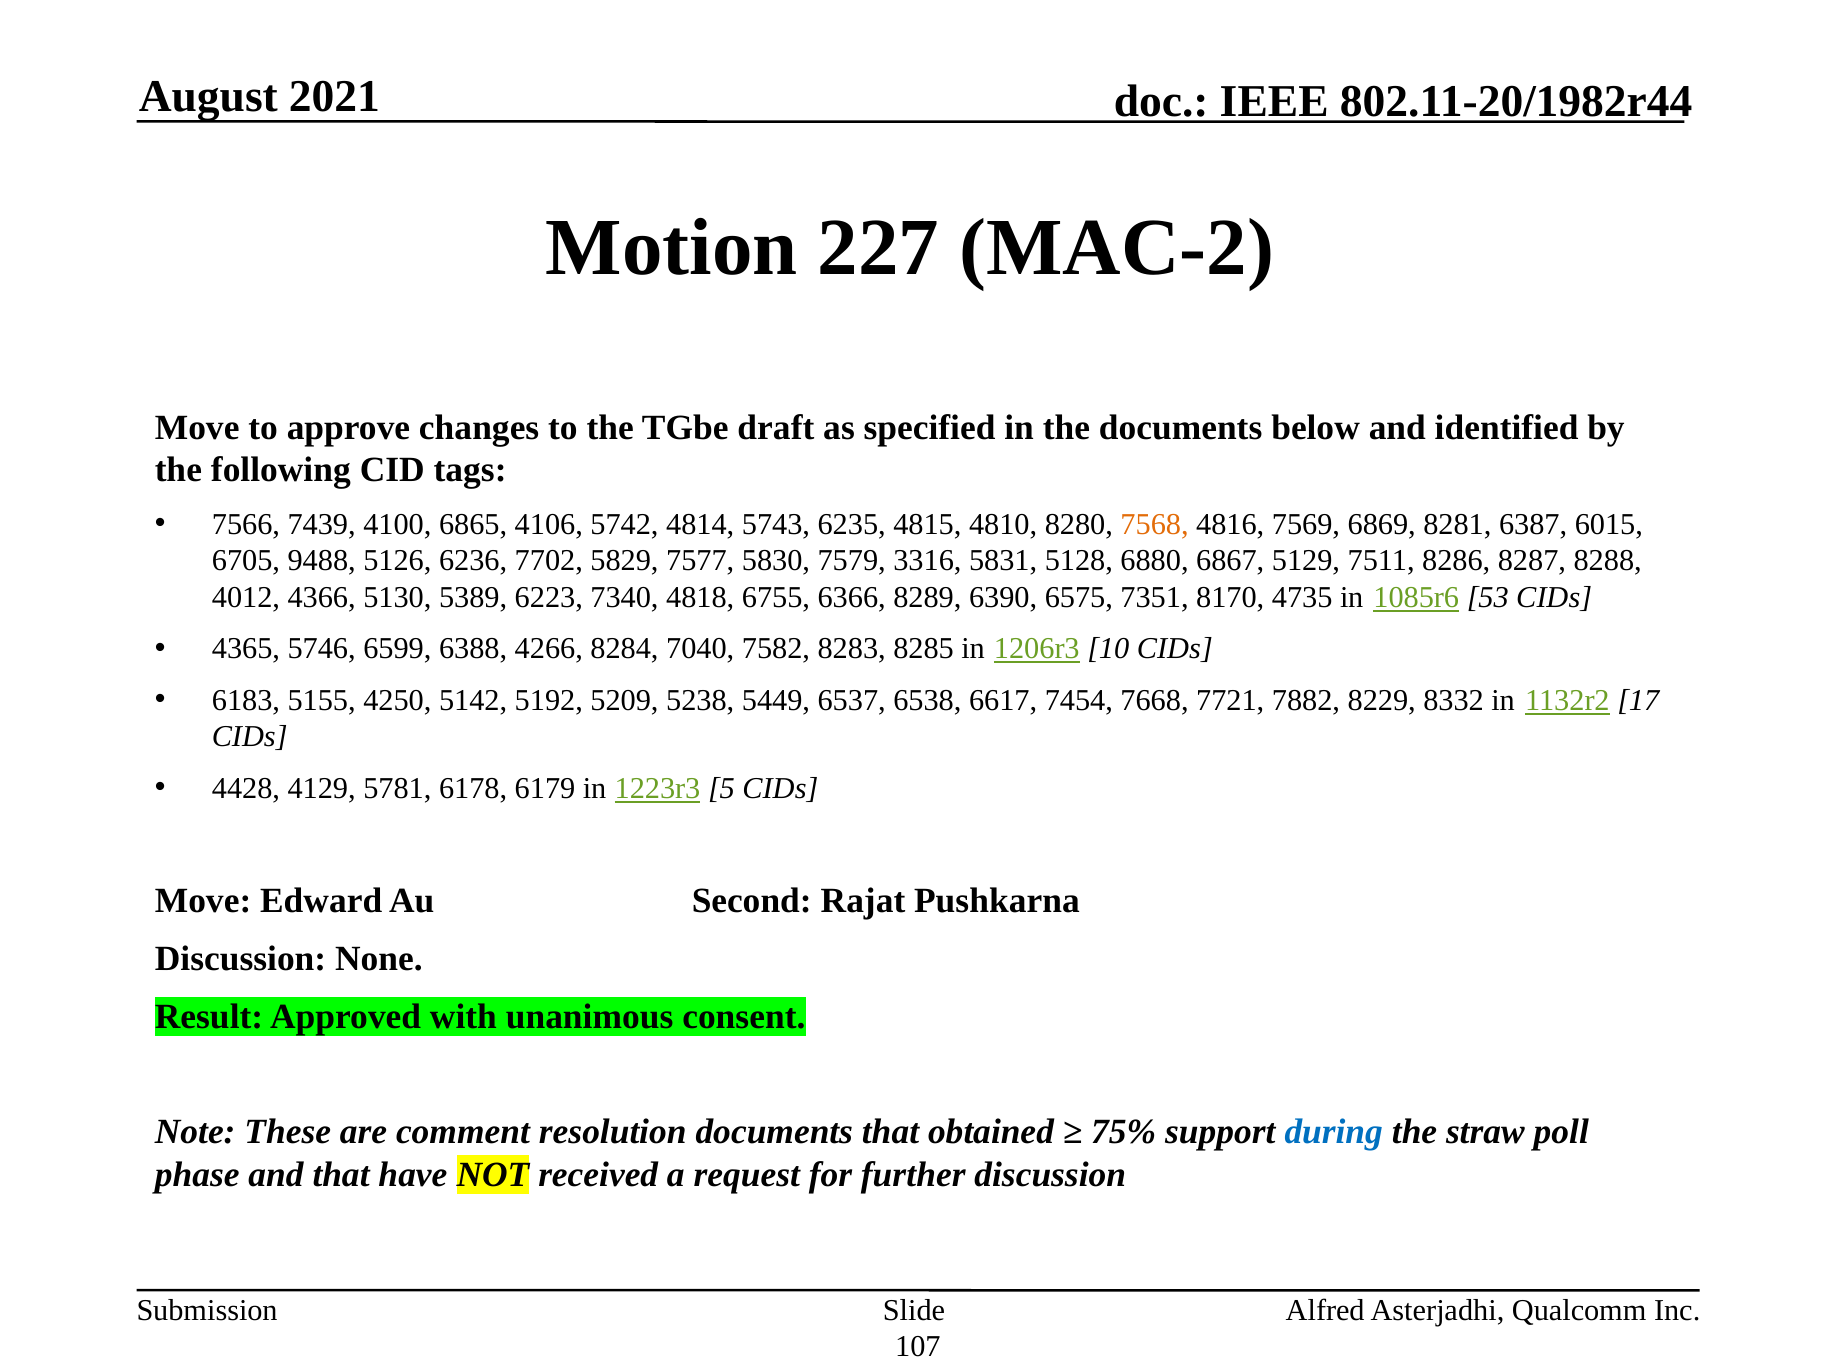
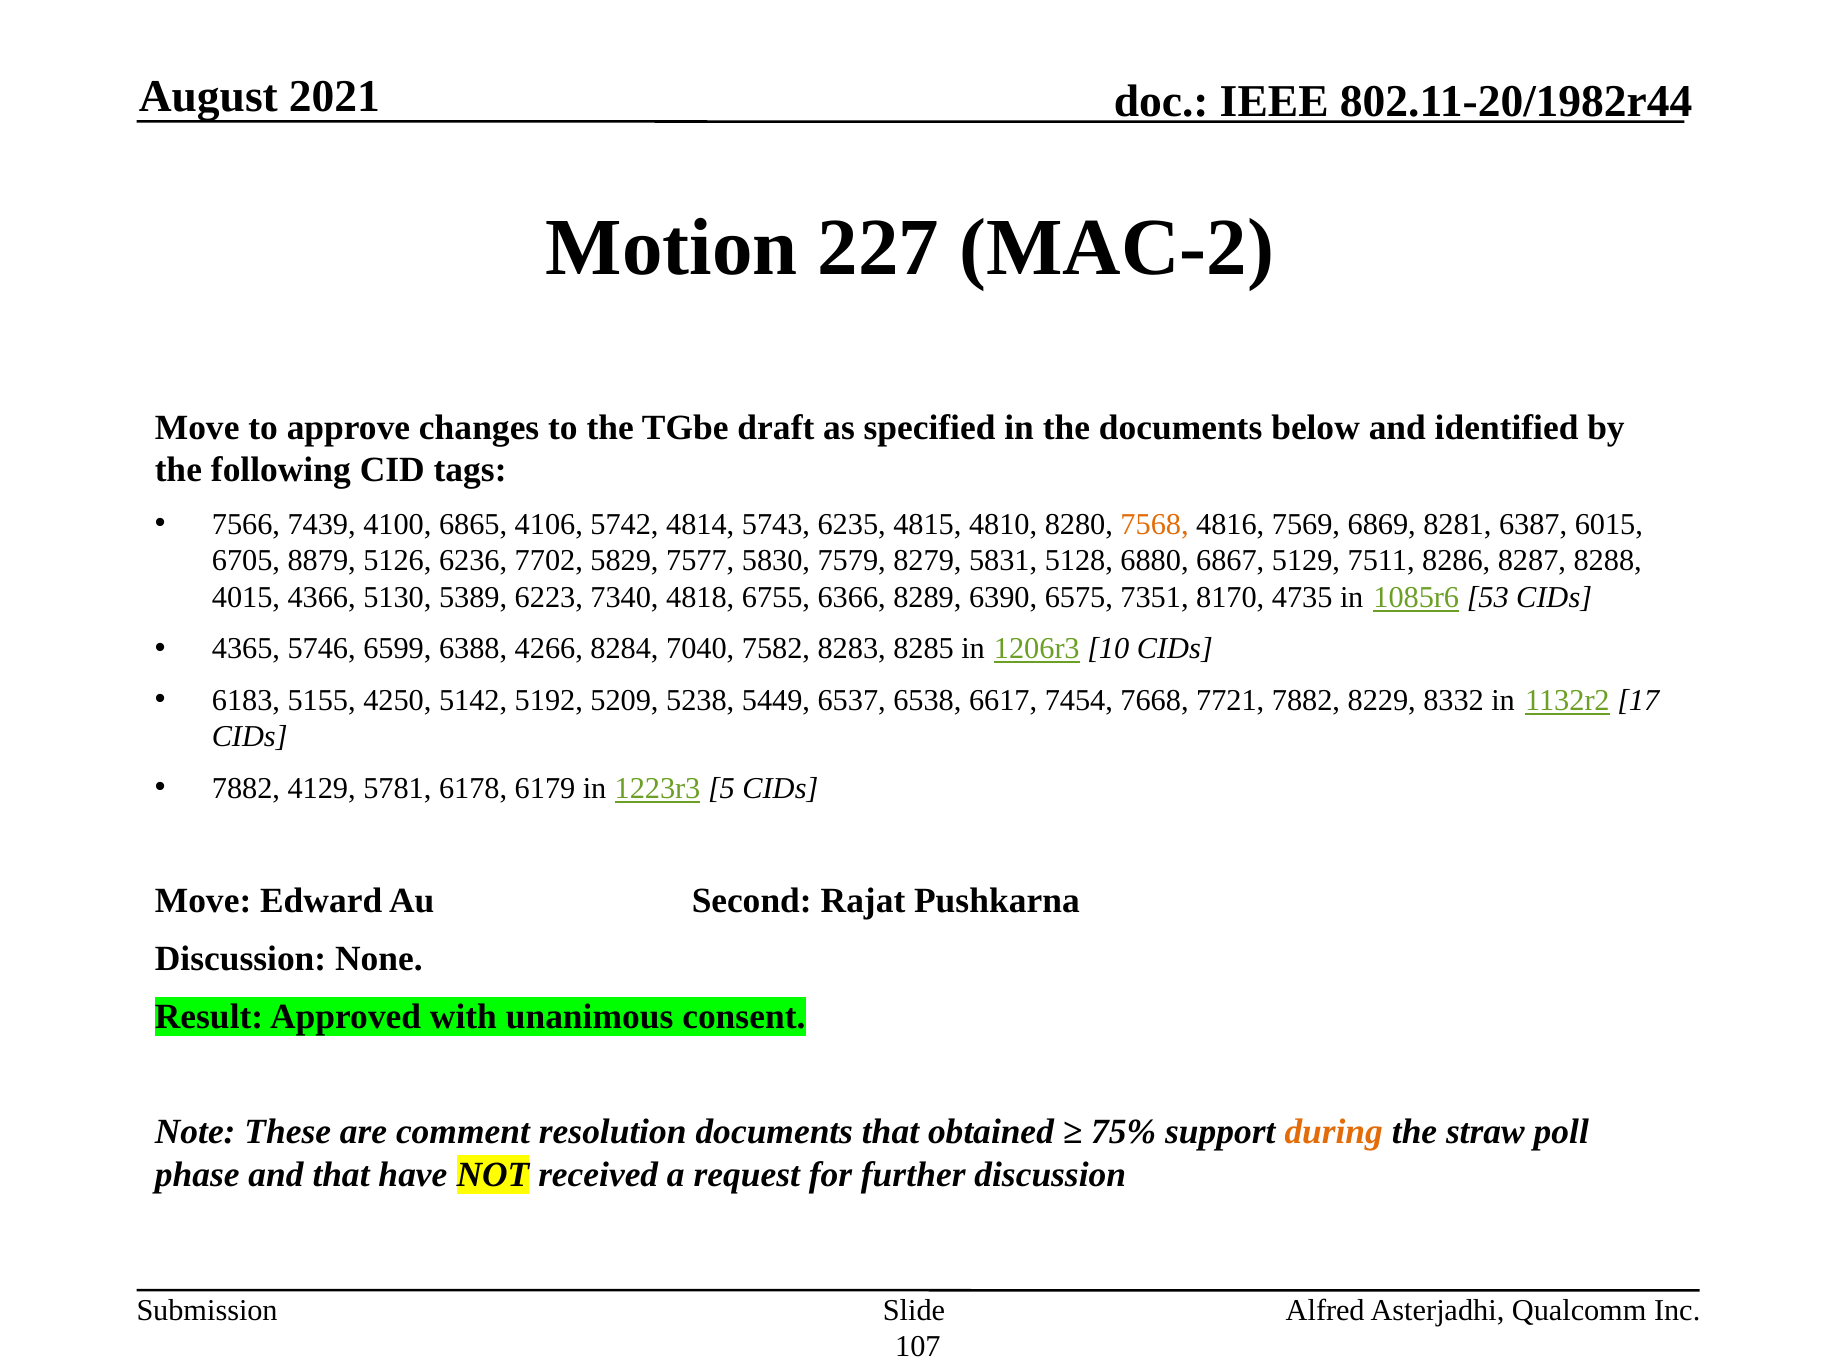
9488: 9488 -> 8879
3316: 3316 -> 8279
4012: 4012 -> 4015
4428 at (246, 788): 4428 -> 7882
during colour: blue -> orange
